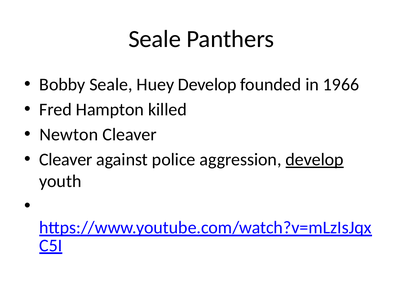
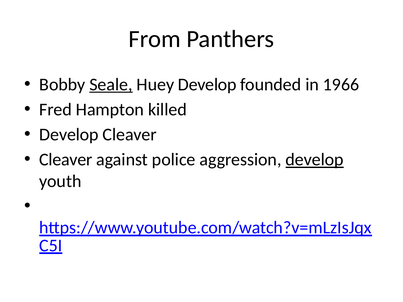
Seale at (155, 39): Seale -> From
Seale at (111, 85) underline: none -> present
Newton at (69, 135): Newton -> Develop
